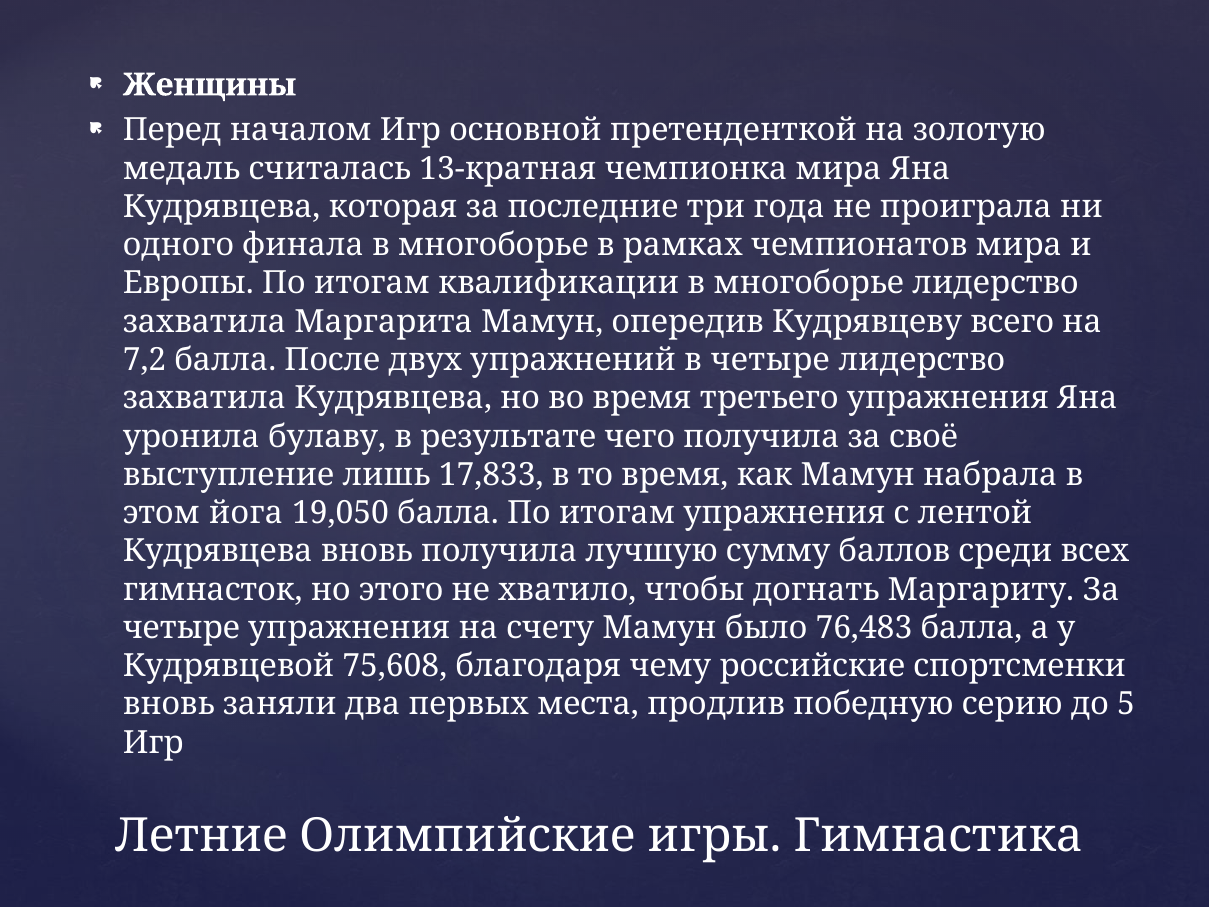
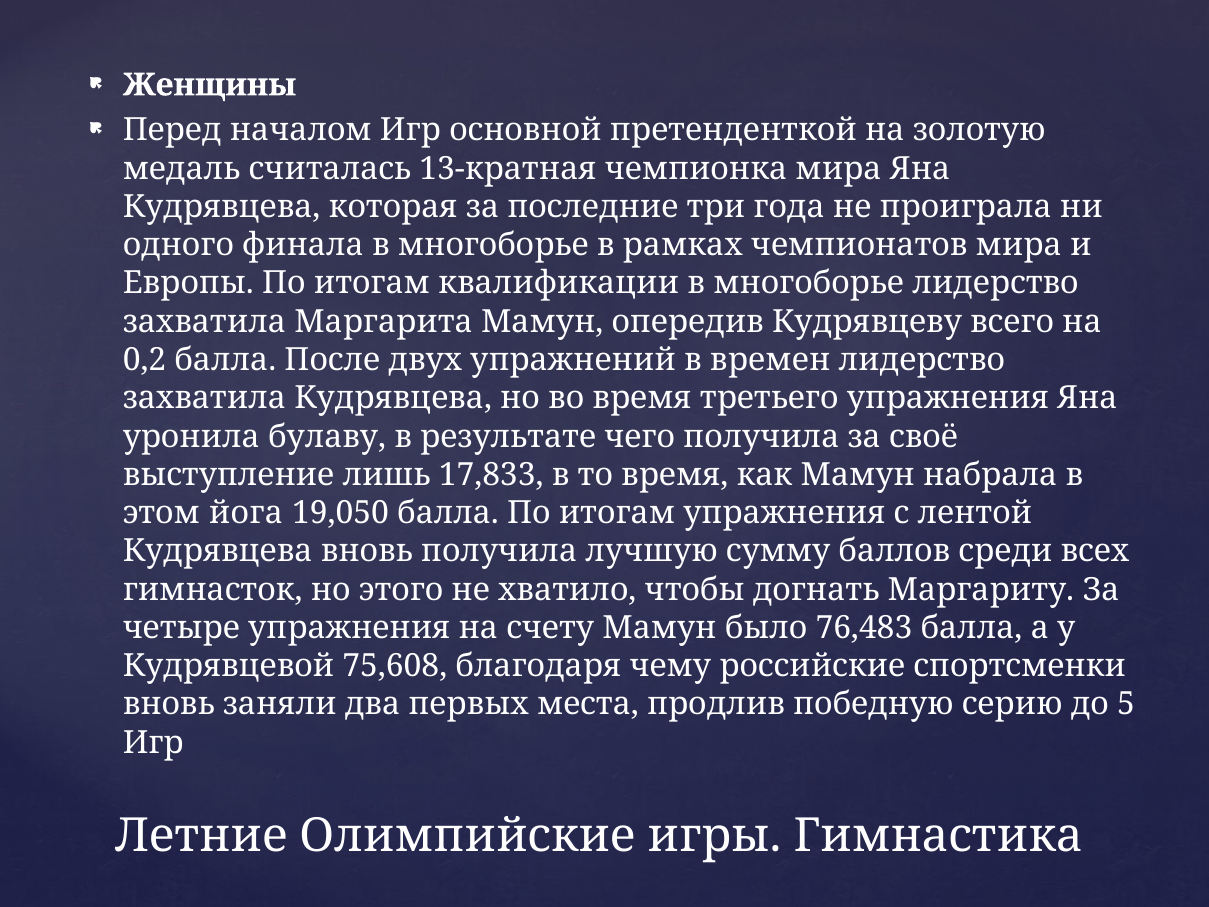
7,2: 7,2 -> 0,2
в четыре: четыре -> времен
